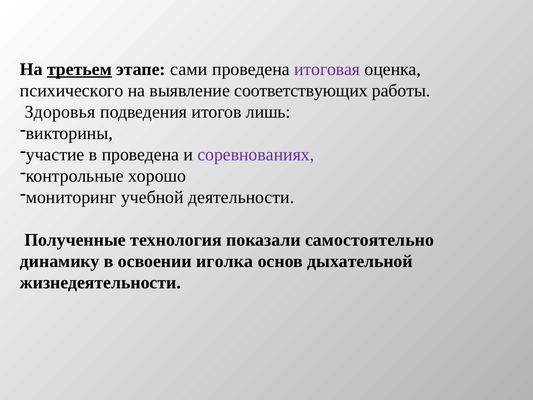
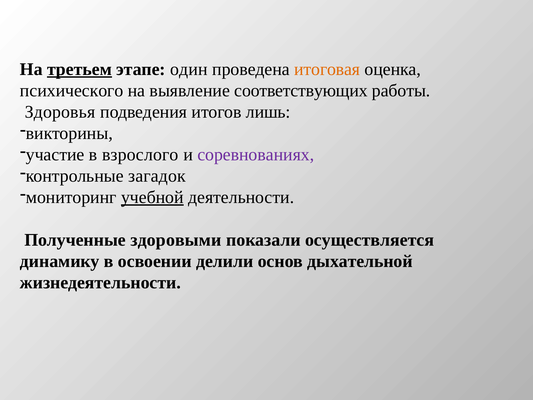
сами: сами -> один
итоговая colour: purple -> orange
в проведена: проведена -> взрослого
хорошо: хорошо -> загадок
учебной underline: none -> present
технология: технология -> здоровыми
самостоятельно: самостоятельно -> осуществляется
иголка: иголка -> делили
